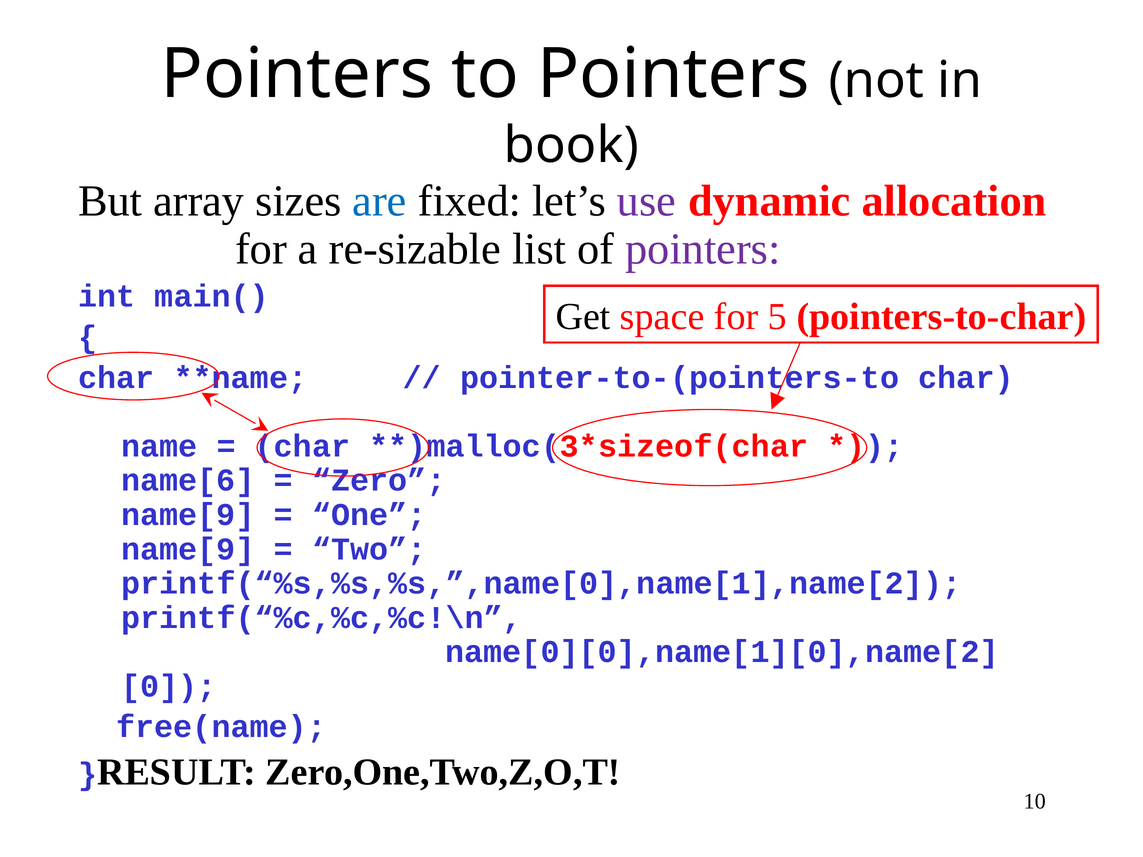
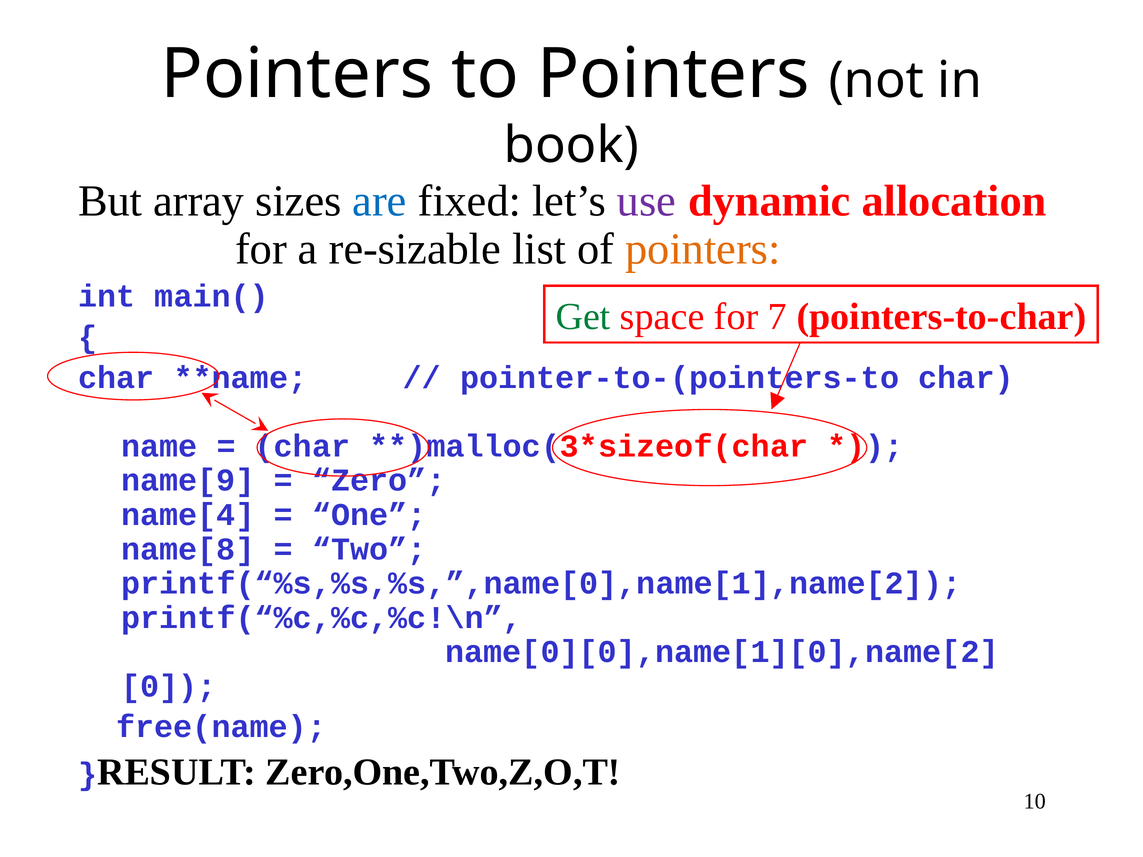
pointers at (703, 249) colour: purple -> orange
Get colour: black -> green
5: 5 -> 7
name[6: name[6 -> name[9
name[9 at (188, 515): name[9 -> name[4
name[9 at (188, 549): name[9 -> name[8
